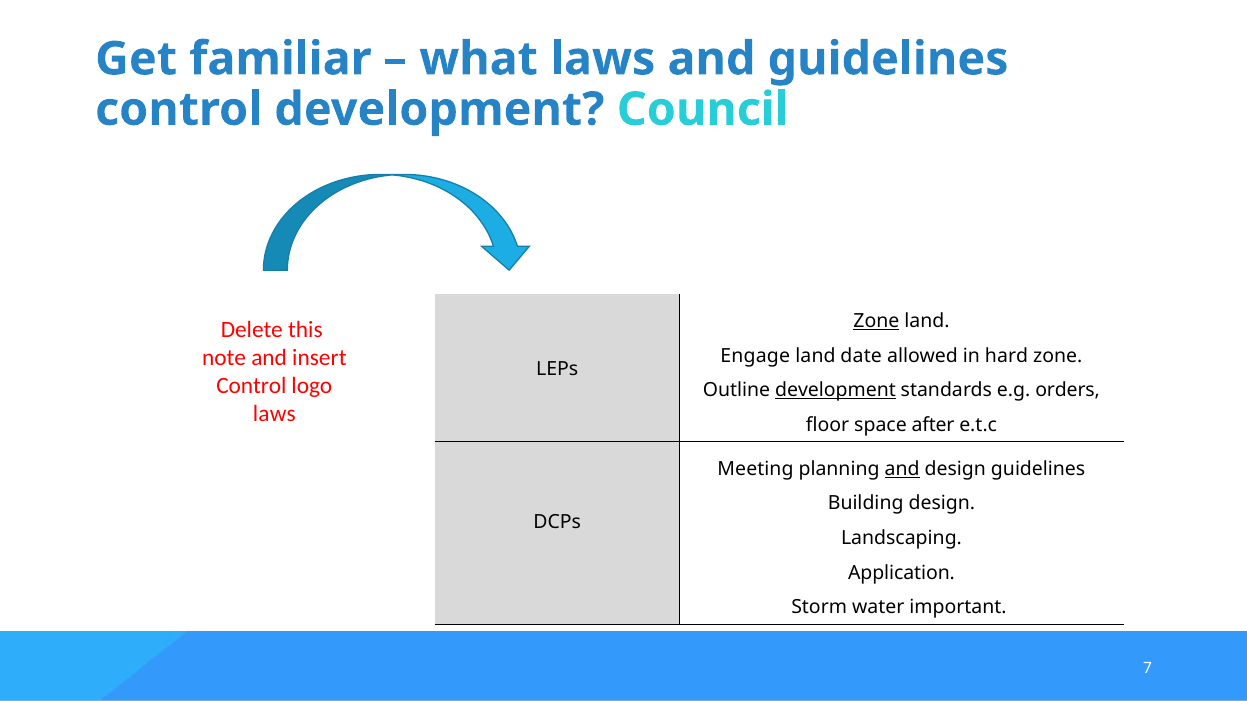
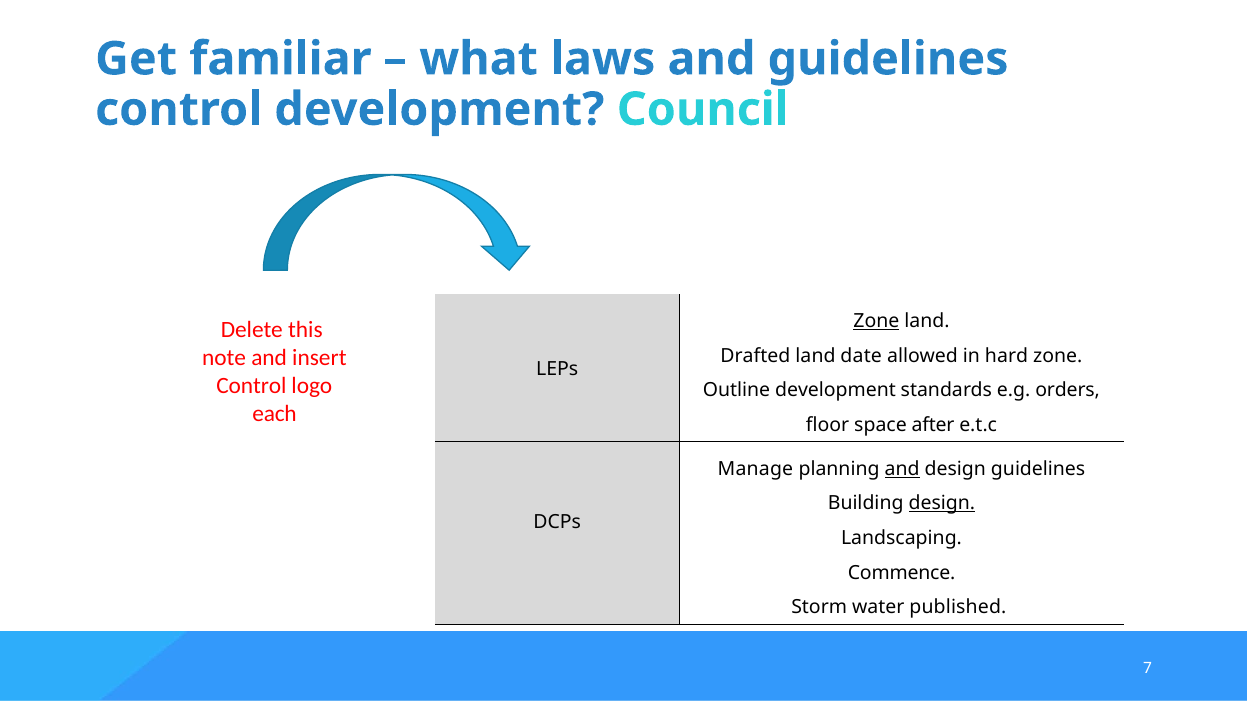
Engage: Engage -> Drafted
development at (836, 391) underline: present -> none
laws at (274, 414): laws -> each
Meeting: Meeting -> Manage
design at (942, 504) underline: none -> present
Application: Application -> Commence
important: important -> published
